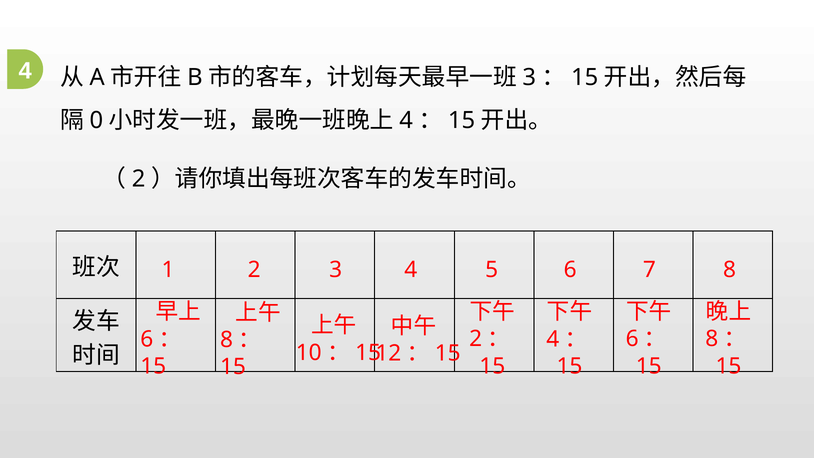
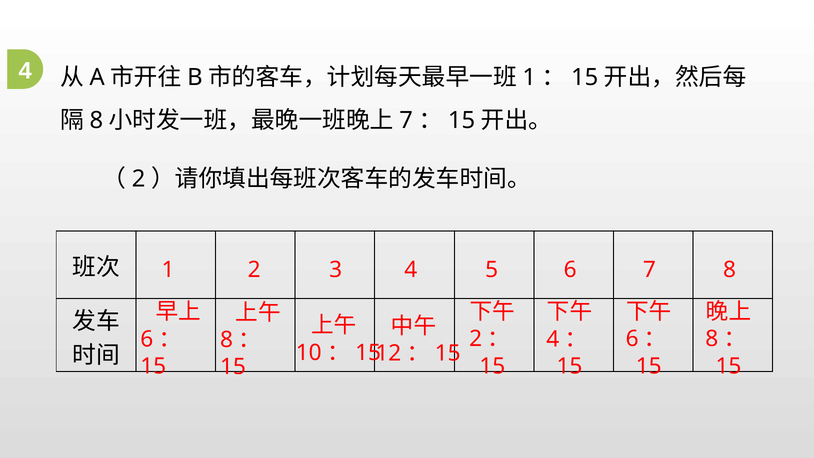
3 at (529, 78): 3 -> 1
0 at (96, 120): 0 -> 8
4 at (406, 120): 4 -> 7
